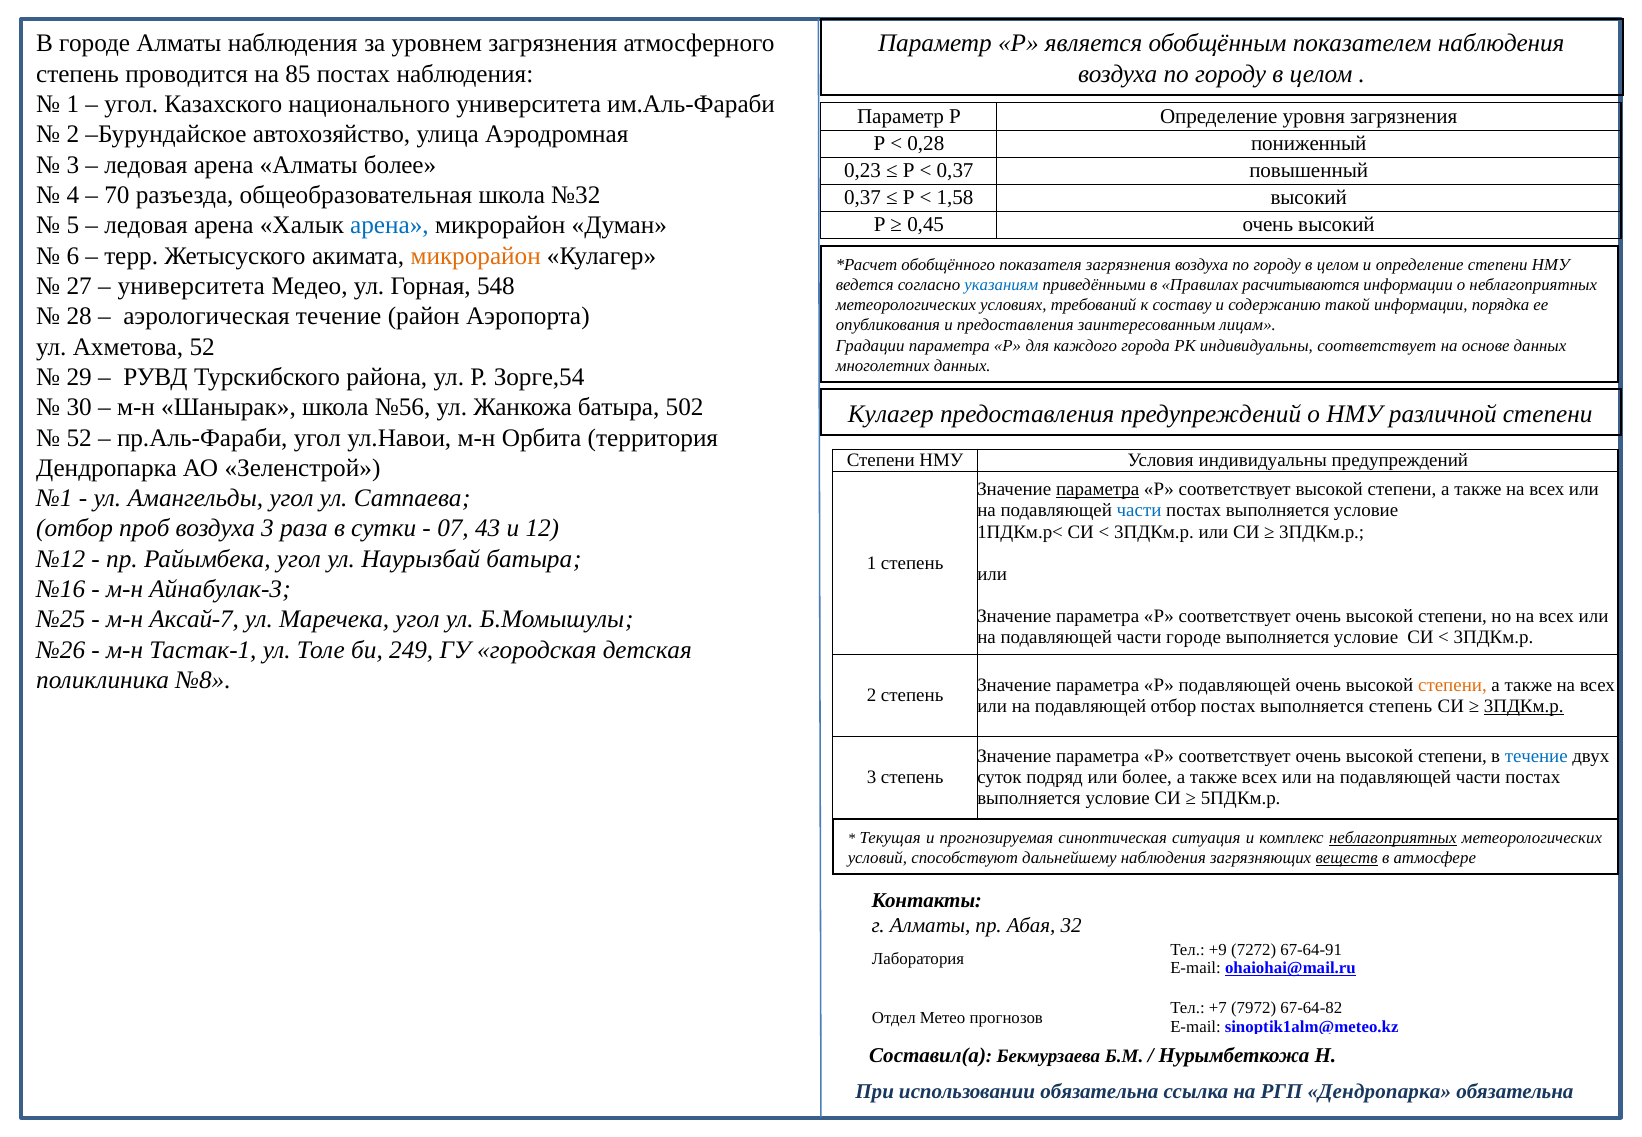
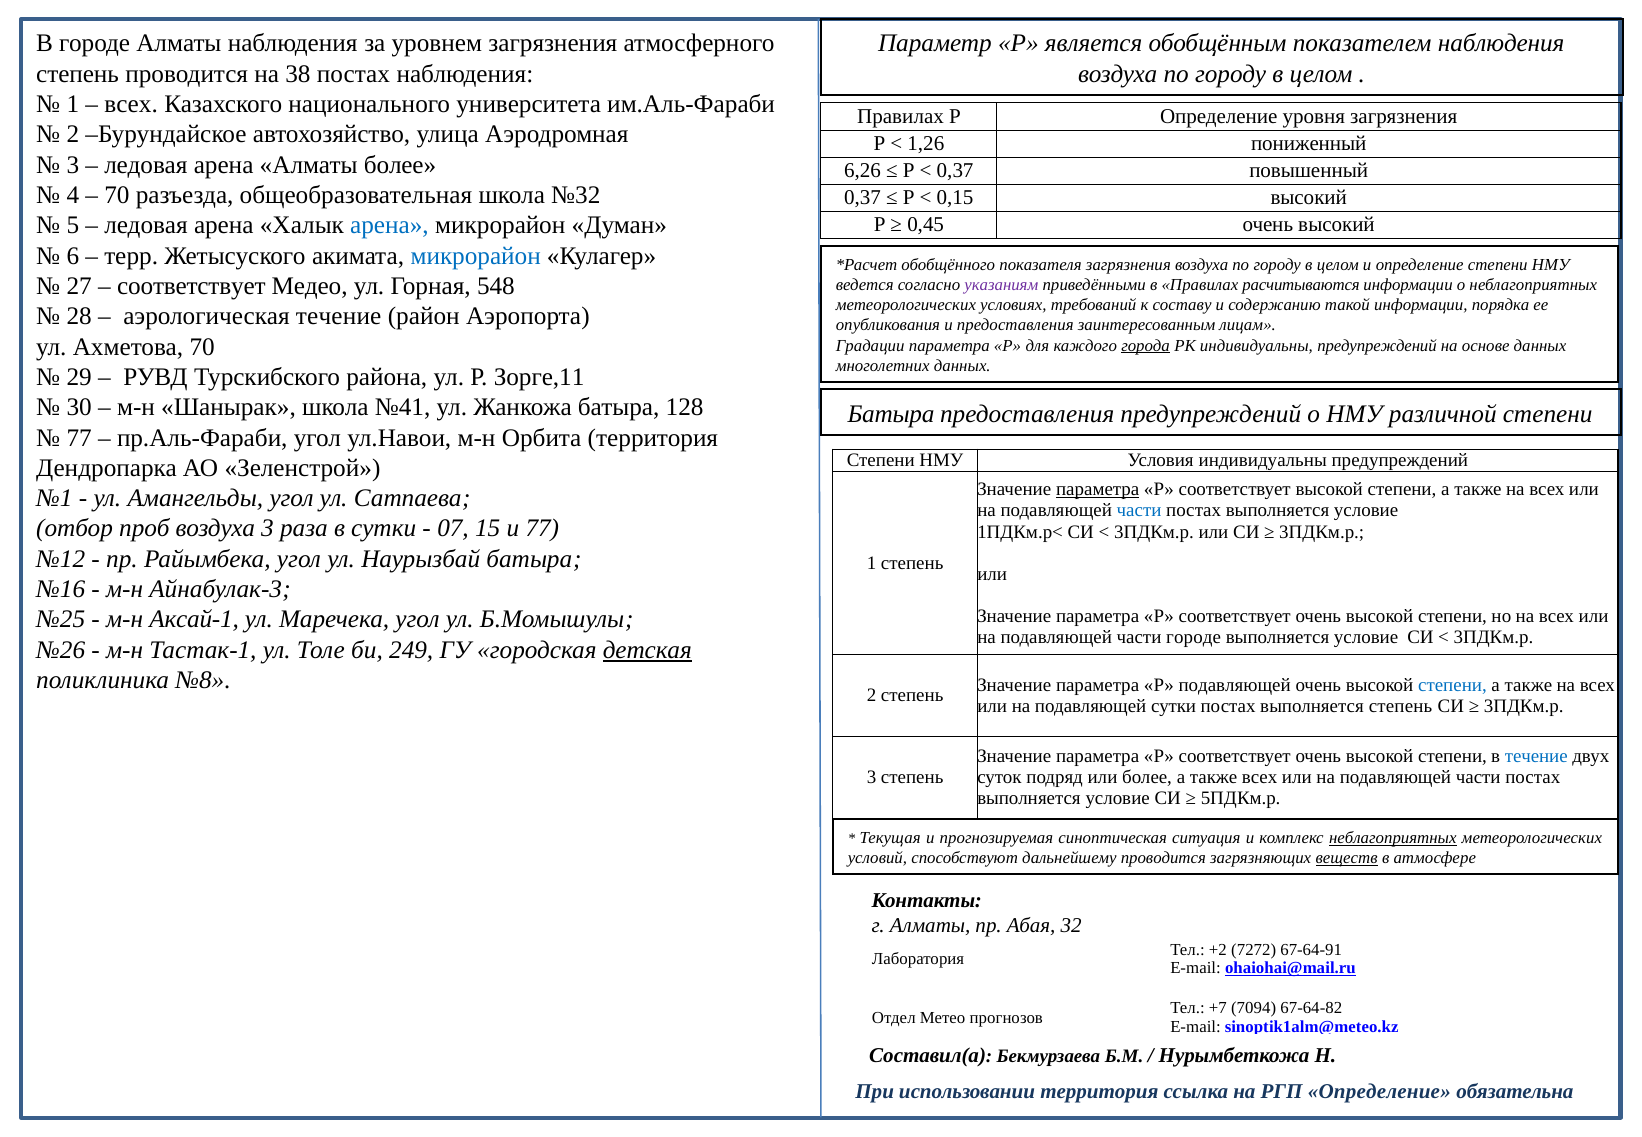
85: 85 -> 38
угол at (131, 104): угол -> всех
Параметр at (901, 116): Параметр -> Правилах
0,28: 0,28 -> 1,26
0,23: 0,23 -> 6,26
1,58: 1,58 -> 0,15
микрорайон at (476, 256) colour: orange -> blue
университета at (191, 286): университета -> соответствует
указаниям colour: blue -> purple
Ахметова 52: 52 -> 70
города underline: none -> present
РК индивидуальны соответствует: соответствует -> предупреждений
Зорге,54: Зорге,54 -> Зорге,11
№56: №56 -> №41
502: 502 -> 128
Кулагер at (891, 414): Кулагер -> Батыра
52 at (79, 438): 52 -> 77
43: 43 -> 15
и 12: 12 -> 77
Аксай-7: Аксай-7 -> Аксай-1
детская underline: none -> present
степени at (1452, 685) colour: orange -> blue
подавляющей отбор: отбор -> сутки
3ПДКм.р at (1524, 706) underline: present -> none
дальнейшему наблюдения: наблюдения -> проводится
+9: +9 -> +2
7972: 7972 -> 7094
использовании обязательна: обязательна -> территория
РГП Дендропарка: Дендропарка -> Определение
